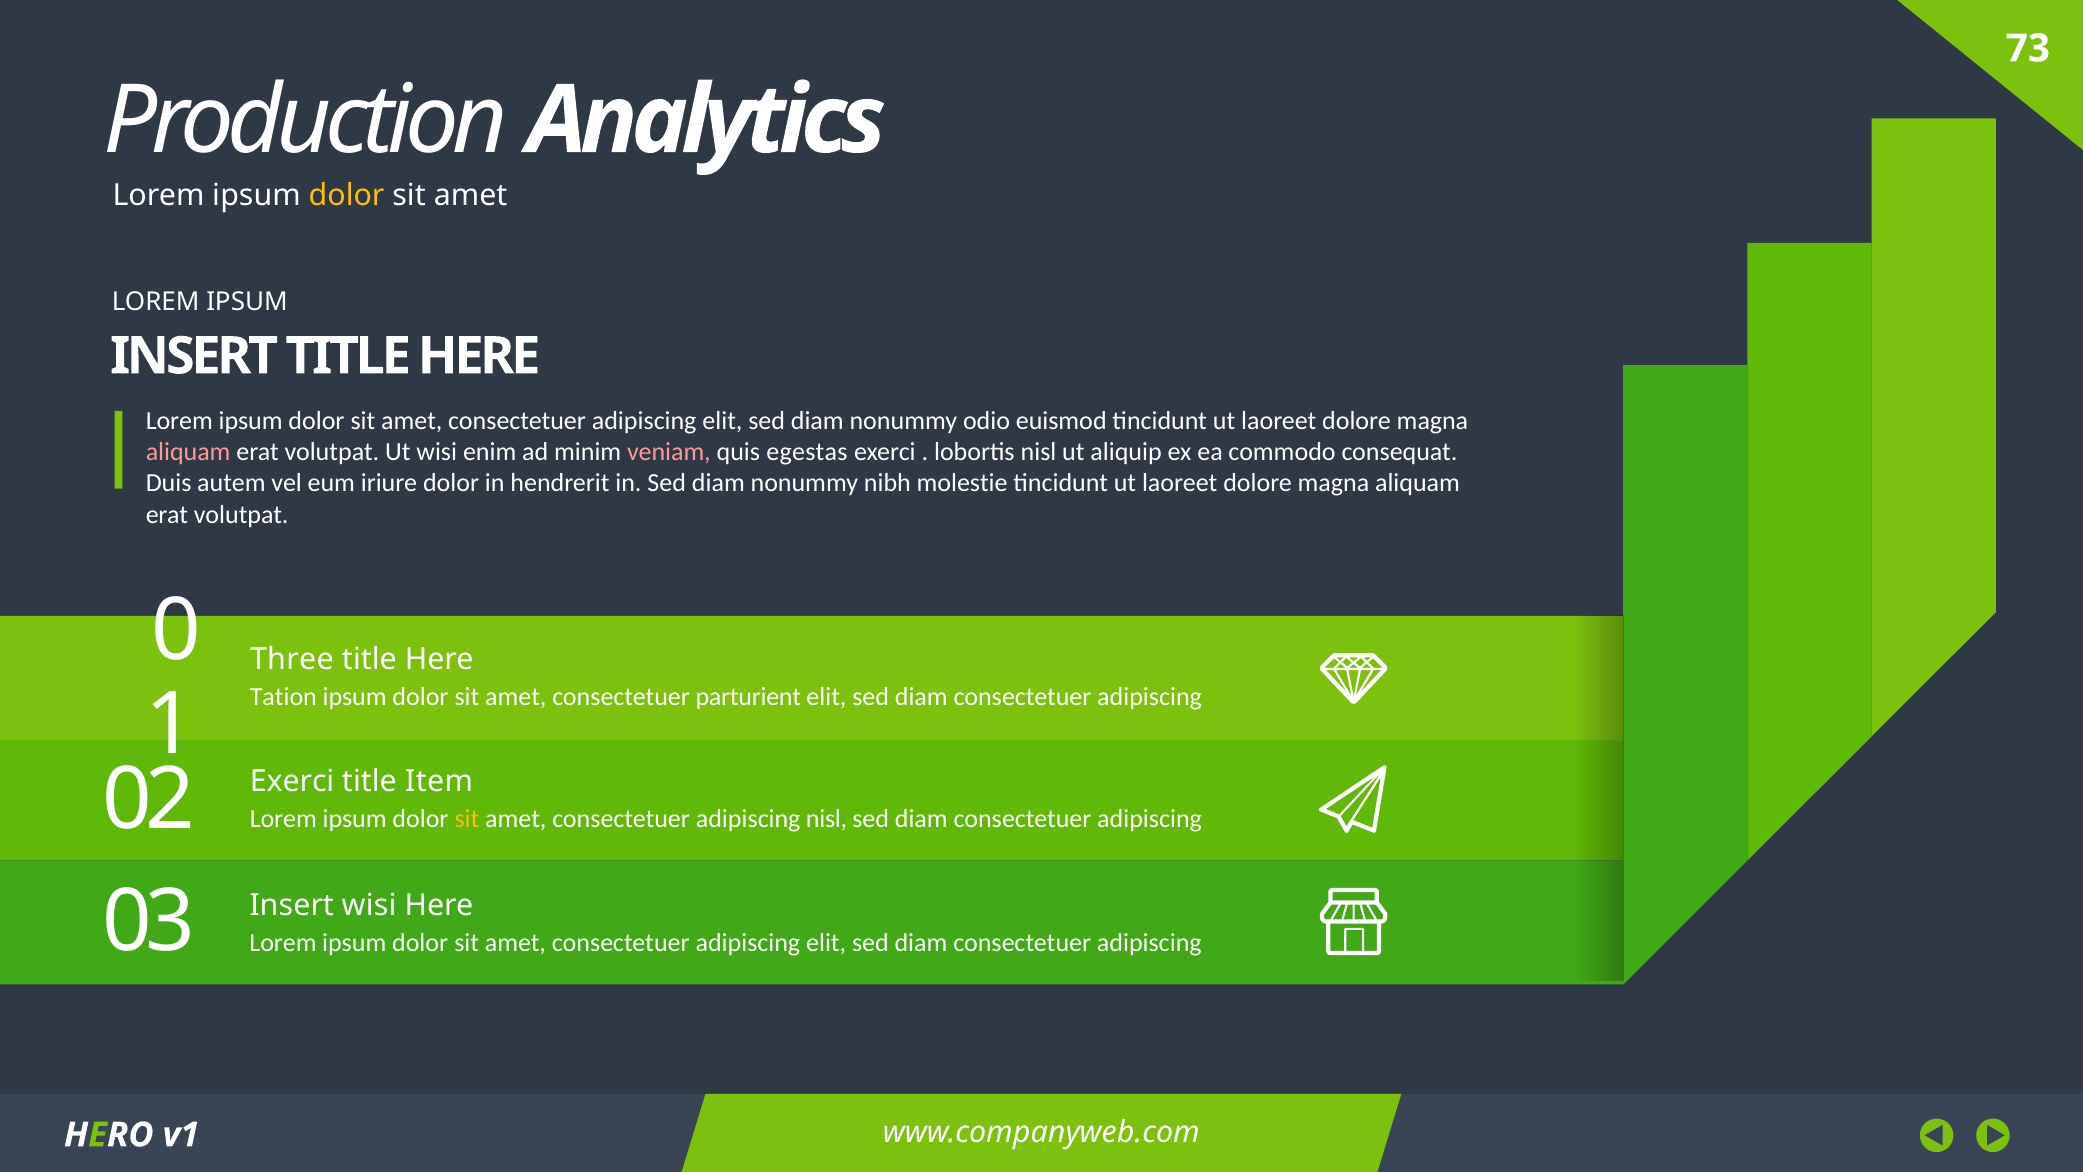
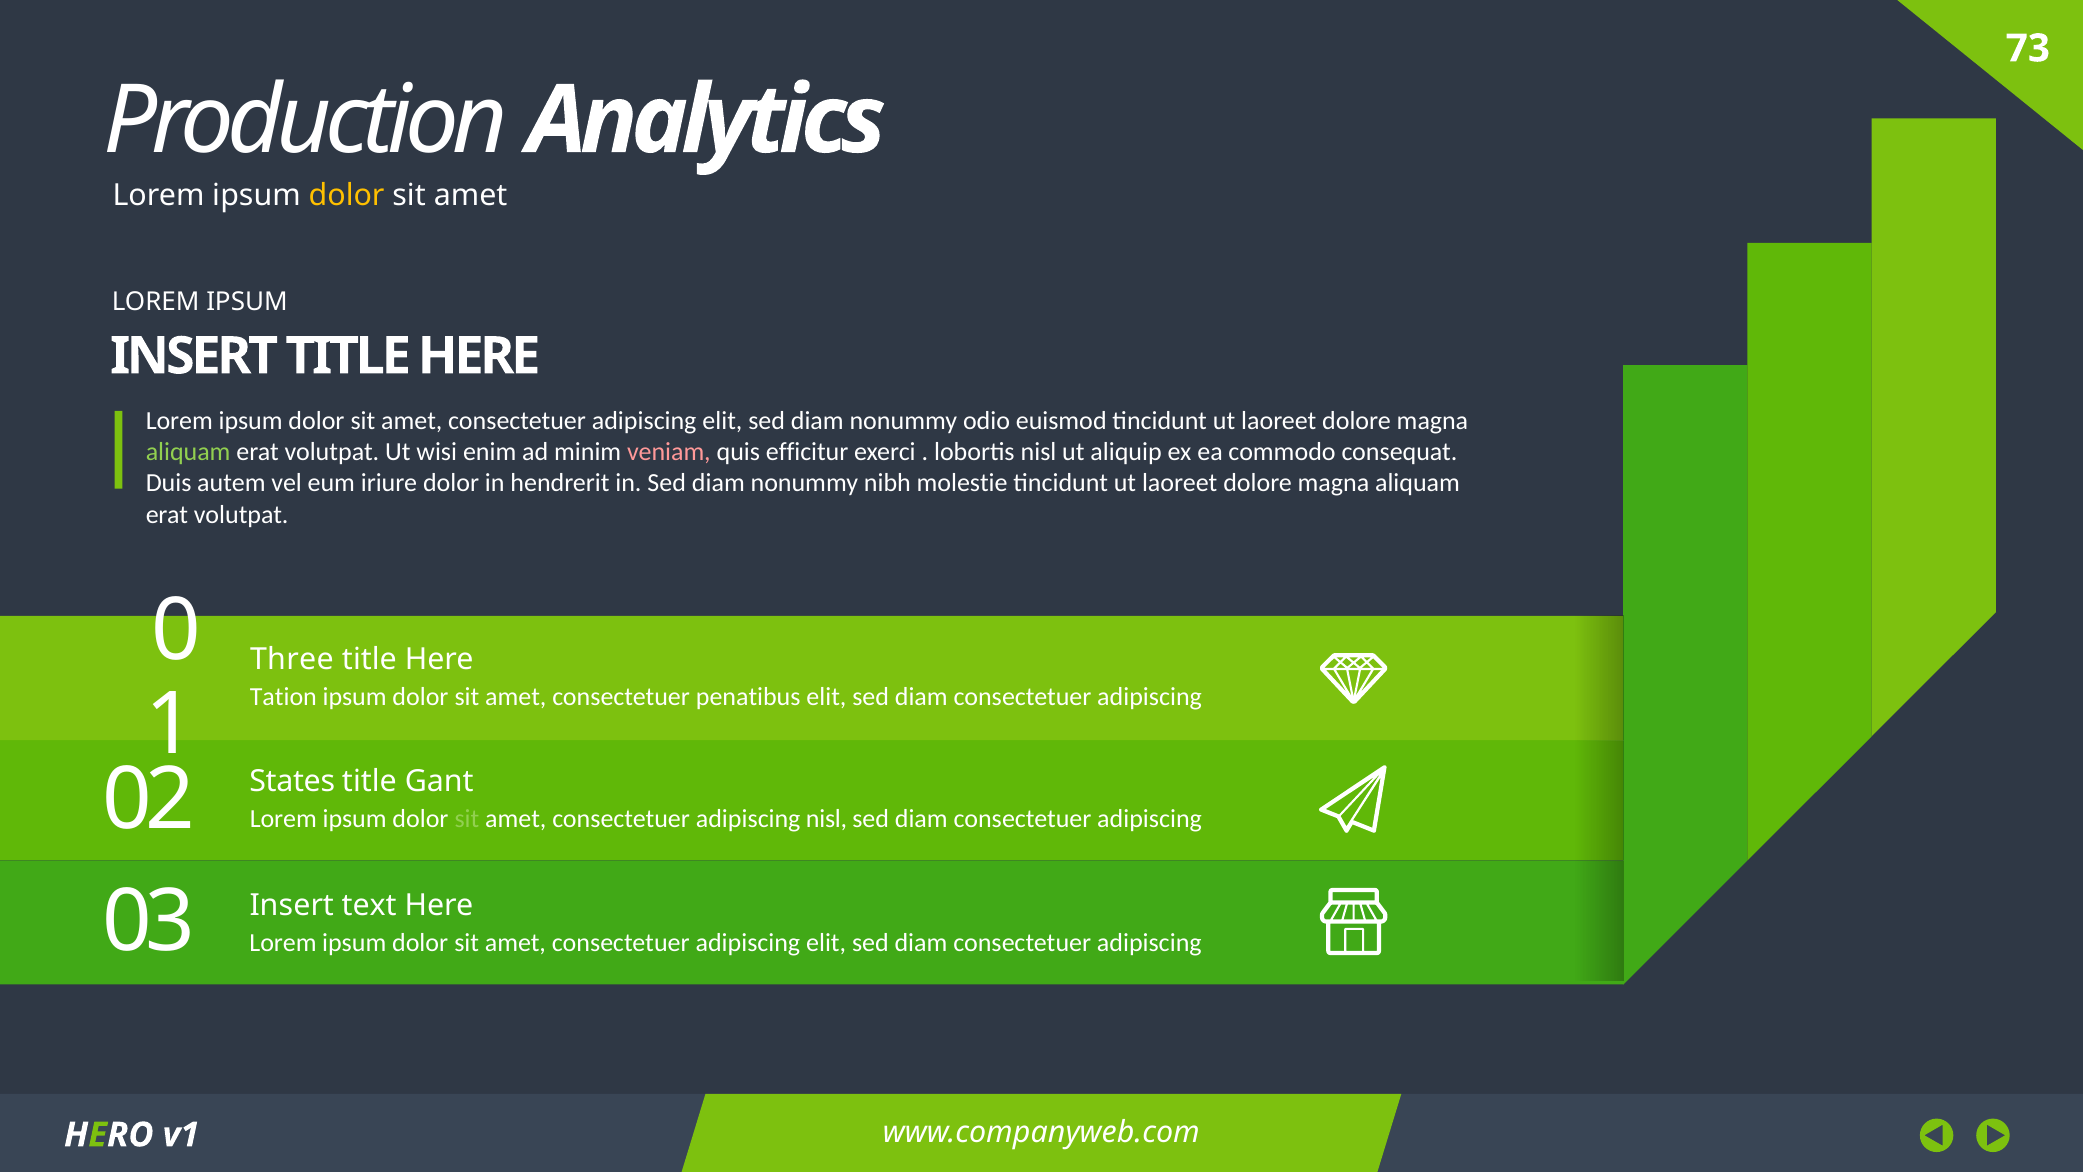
aliquam at (188, 452) colour: pink -> light green
egestas: egestas -> efficitur
parturient: parturient -> penatibus
Exerci at (292, 781): Exerci -> States
Item: Item -> Gant
sit at (467, 819) colour: yellow -> light green
Insert wisi: wisi -> text
